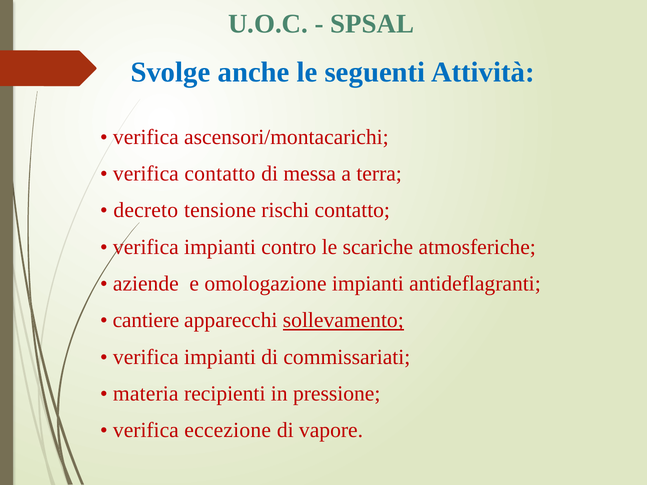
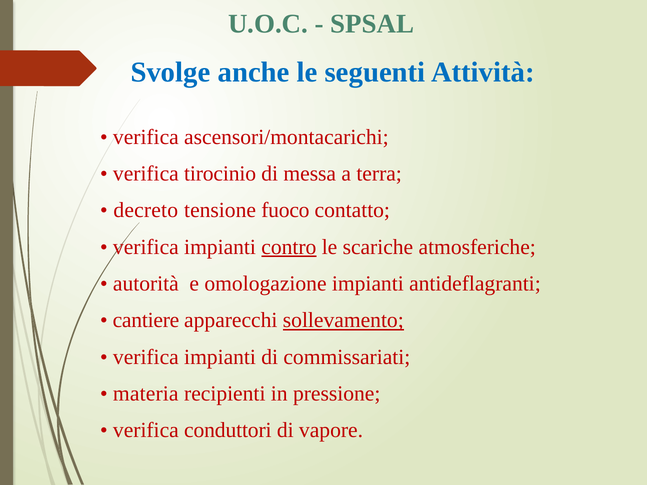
verifica contatto: contatto -> tirocinio
rischi: rischi -> fuoco
contro underline: none -> present
aziende: aziende -> autorità
eccezione: eccezione -> conduttori
